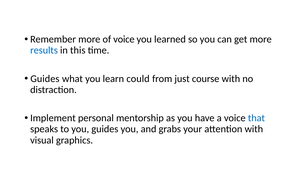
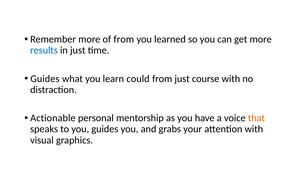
of voice: voice -> from
in this: this -> just
Implement: Implement -> Actionable
that colour: blue -> orange
